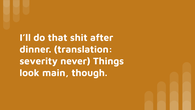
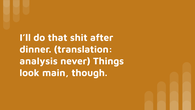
severity: severity -> analysis
